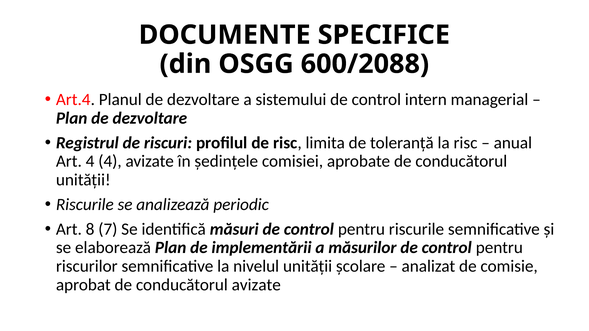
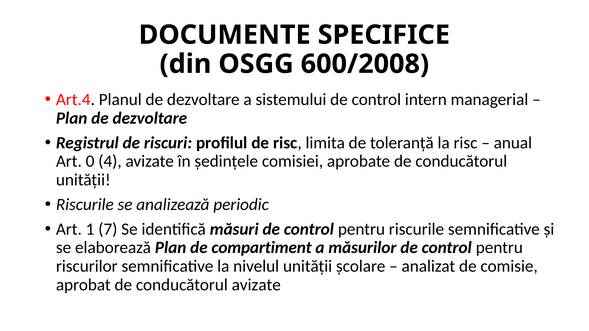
600/2088: 600/2088 -> 600/2008
Art 4: 4 -> 0
8: 8 -> 1
implementării: implementării -> compartiment
